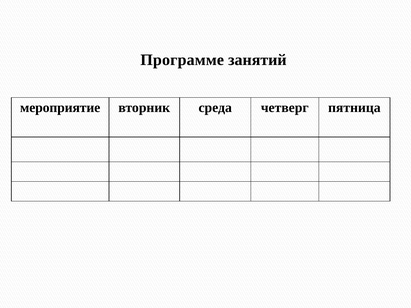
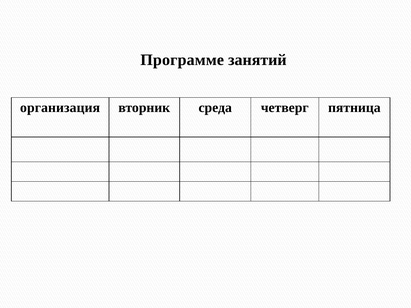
мероприятие: мероприятие -> организация
